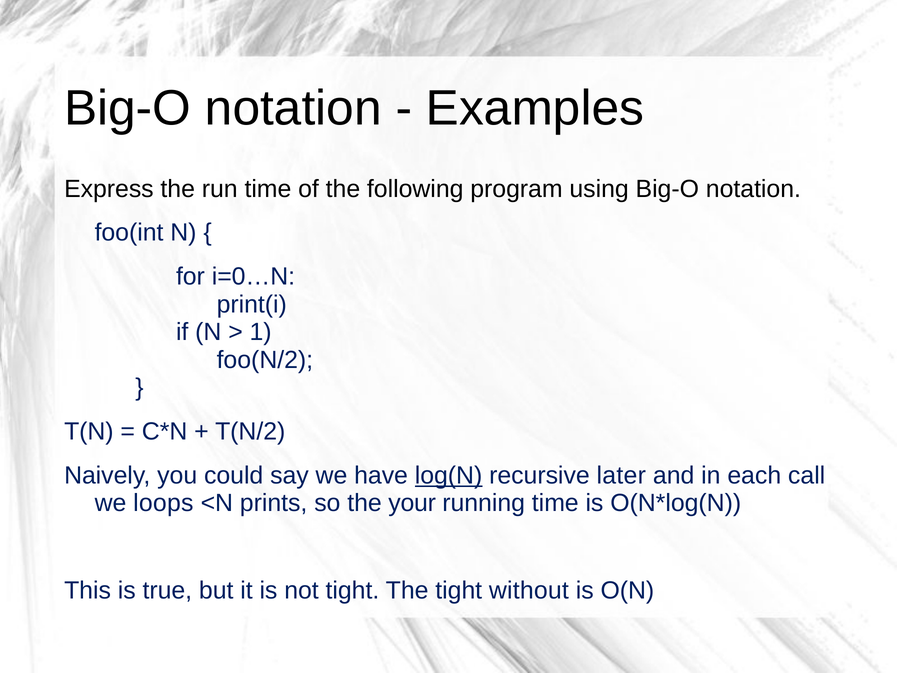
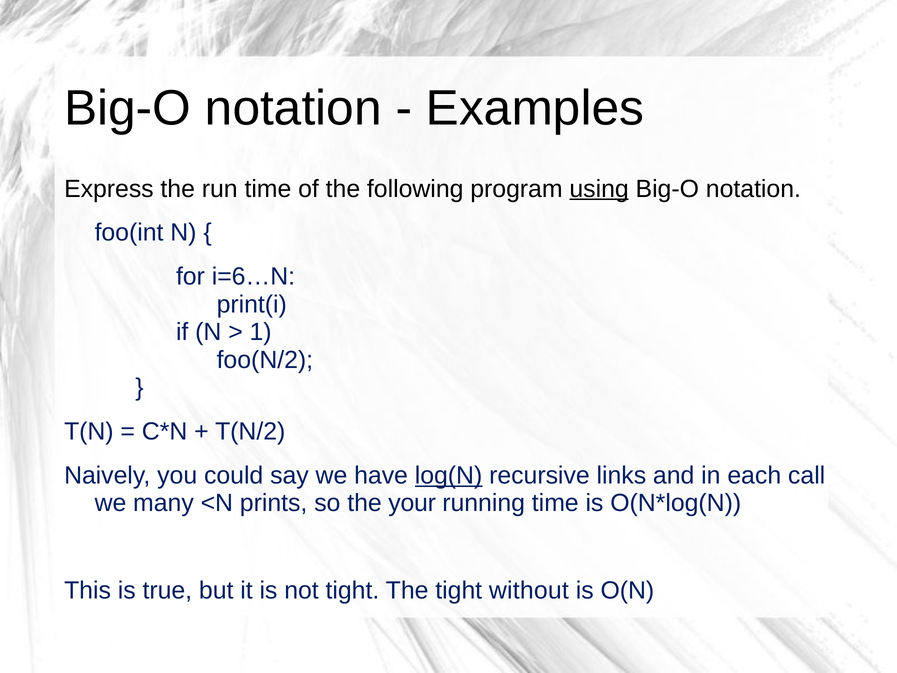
using underline: none -> present
i=0…N: i=0…N -> i=6…N
later: later -> links
loops: loops -> many
